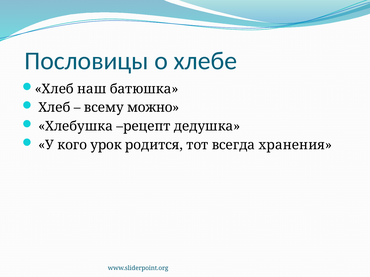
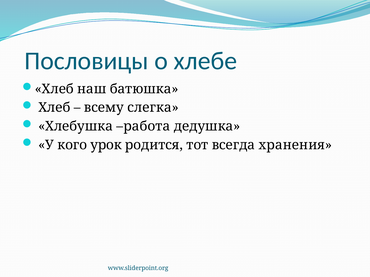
можно: можно -> слегка
рецепт: рецепт -> работа
